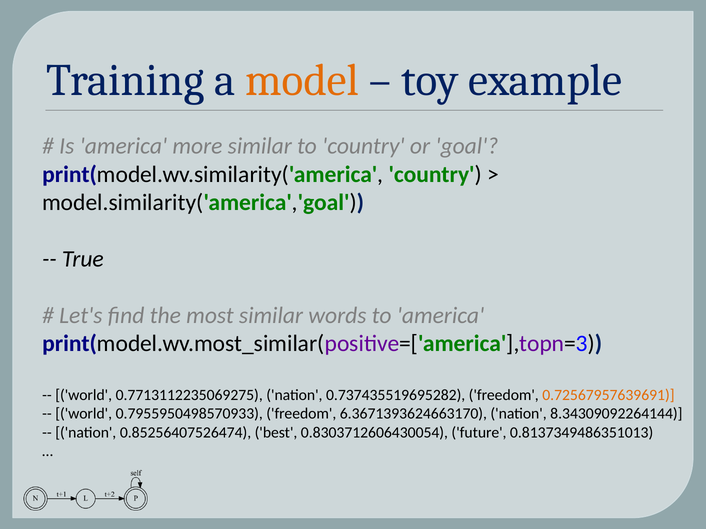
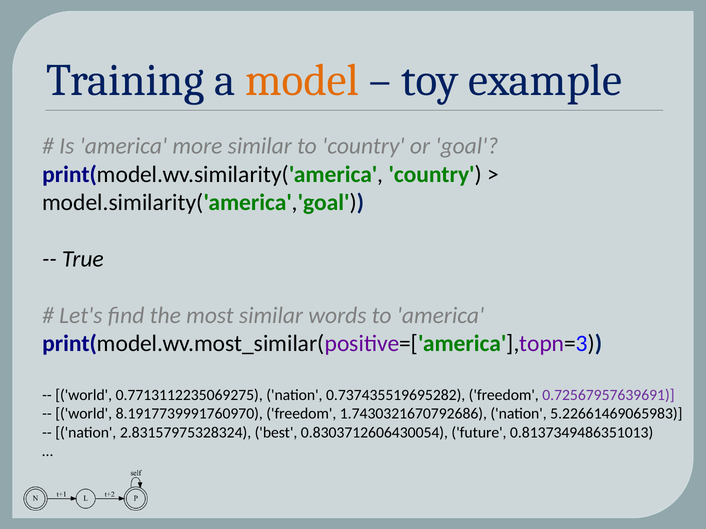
0.72567957639691 colour: orange -> purple
0.7955950498570933: 0.7955950498570933 -> 8.1917739991760970
6.3671393624663170: 6.3671393624663170 -> 1.7430321670792686
8.34309092264144: 8.34309092264144 -> 5.22661469065983
0.85256407526474: 0.85256407526474 -> 2.83157975328324
